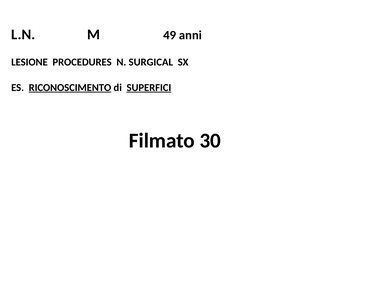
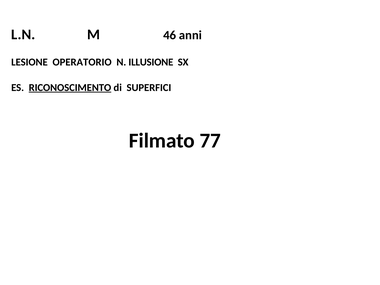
49: 49 -> 46
PROCEDURES: PROCEDURES -> OPERATORIO
SURGICAL: SURGICAL -> ILLUSIONE
SUPERFICI underline: present -> none
30: 30 -> 77
